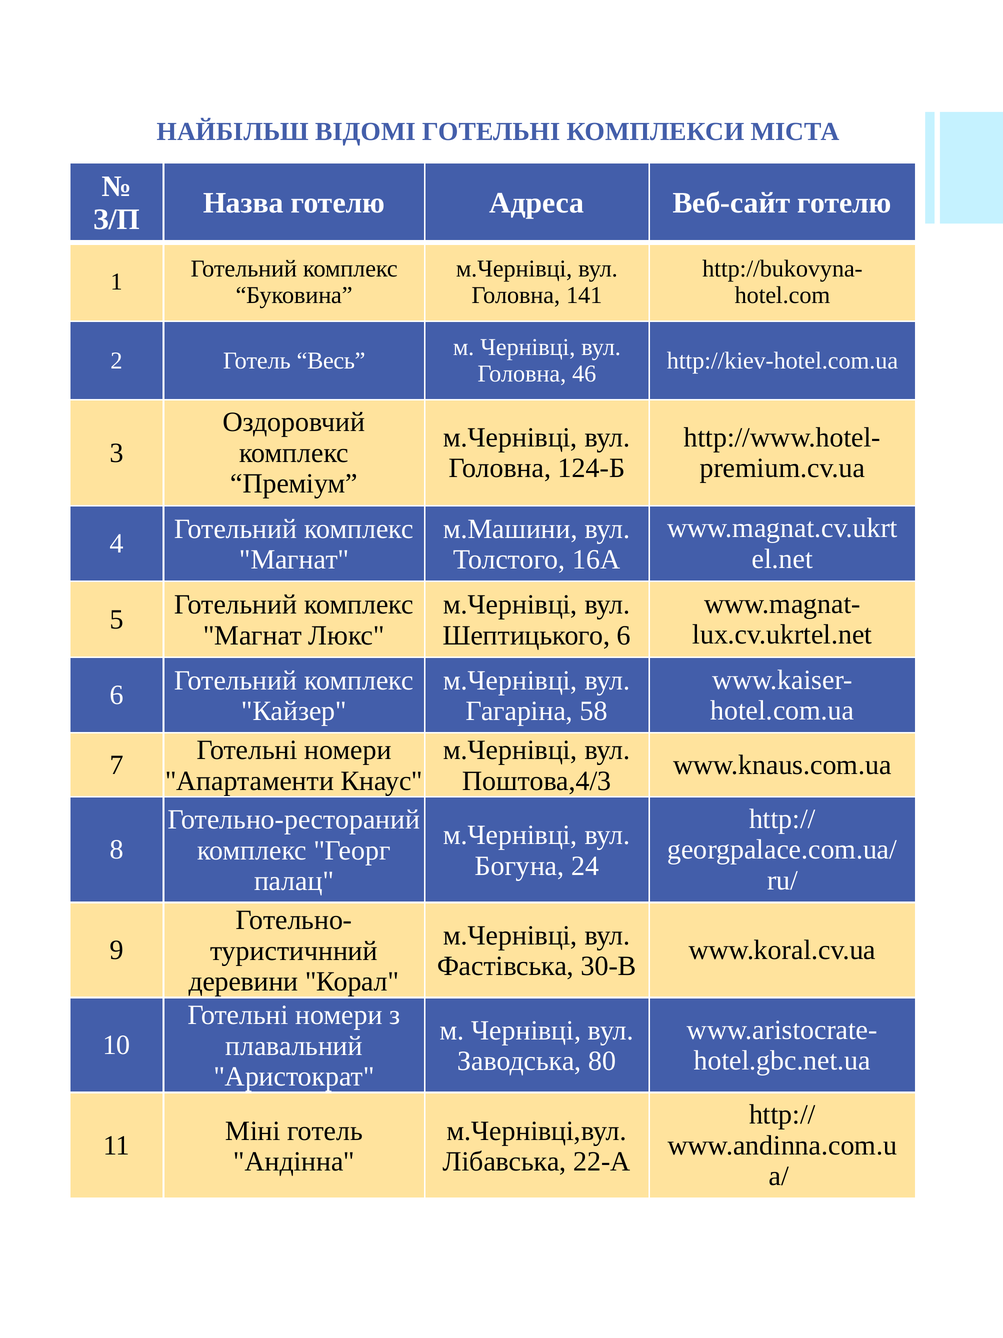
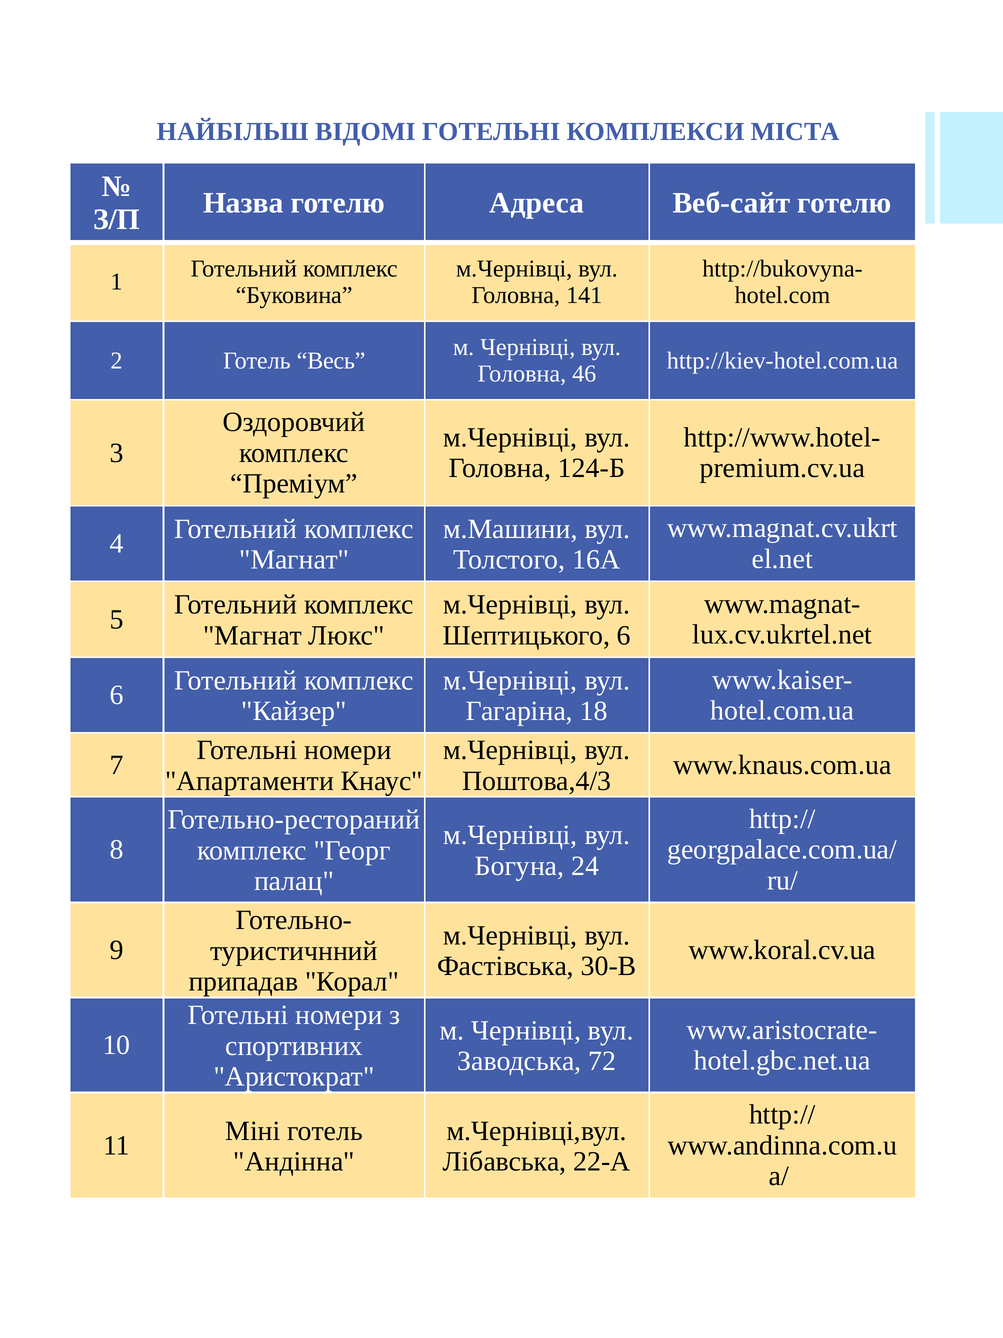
58: 58 -> 18
деревини: деревини -> припадав
плавальний: плавальний -> спортивних
80: 80 -> 72
